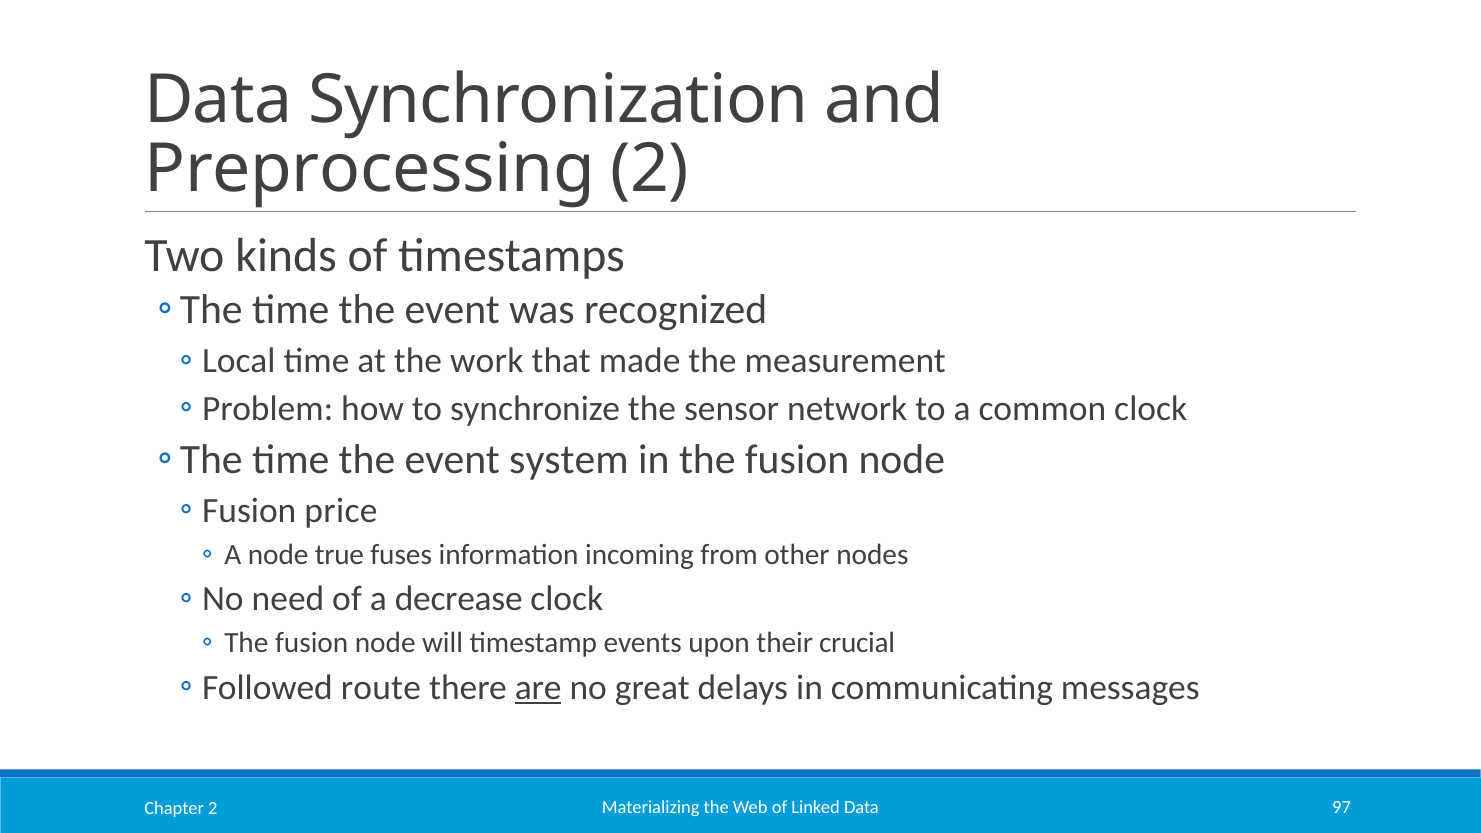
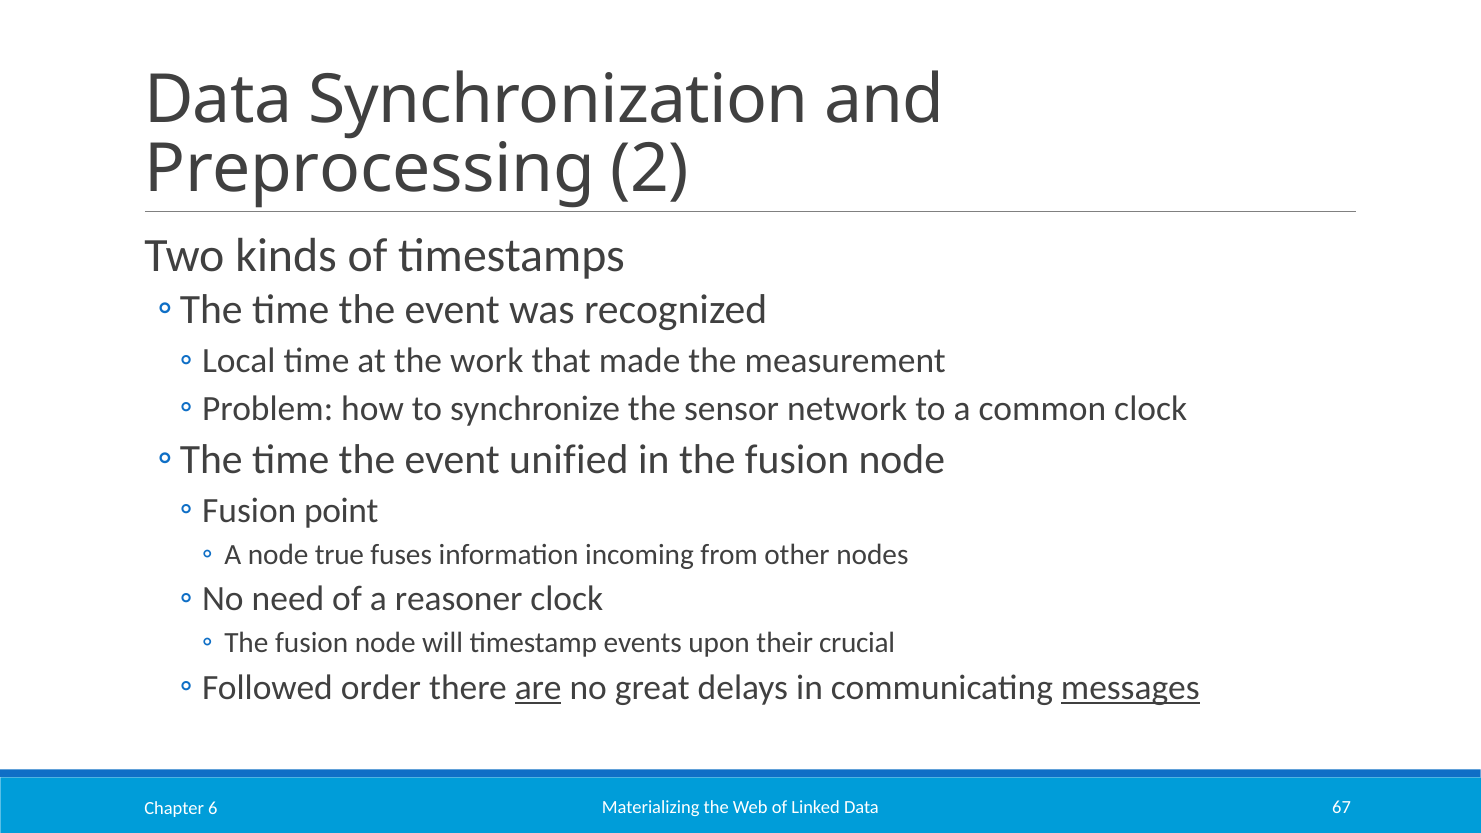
system: system -> unified
price: price -> point
decrease: decrease -> reasoner
route: route -> order
messages underline: none -> present
97: 97 -> 67
Chapter 2: 2 -> 6
